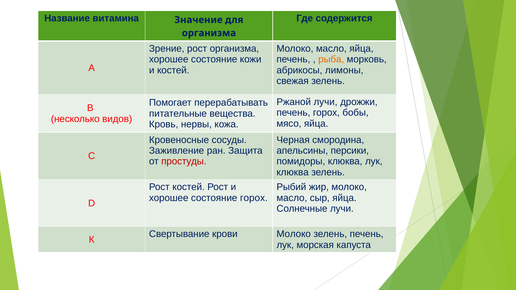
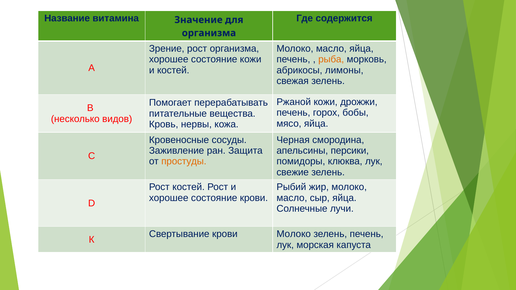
Ржаной лучи: лучи -> кожи
простуды colour: red -> orange
клюква at (293, 172): клюква -> свежие
состояние горох: горох -> крови
